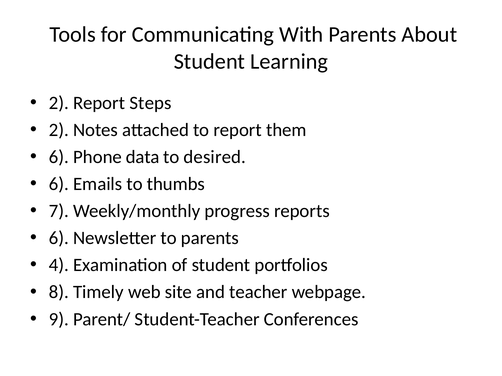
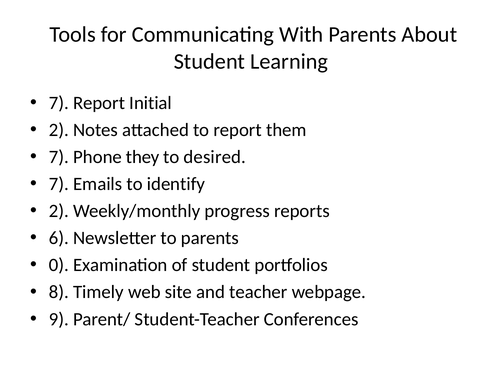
2 at (59, 103): 2 -> 7
Steps: Steps -> Initial
6 at (59, 157): 6 -> 7
data: data -> they
6 at (59, 184): 6 -> 7
thumbs: thumbs -> identify
7 at (59, 211): 7 -> 2
4: 4 -> 0
